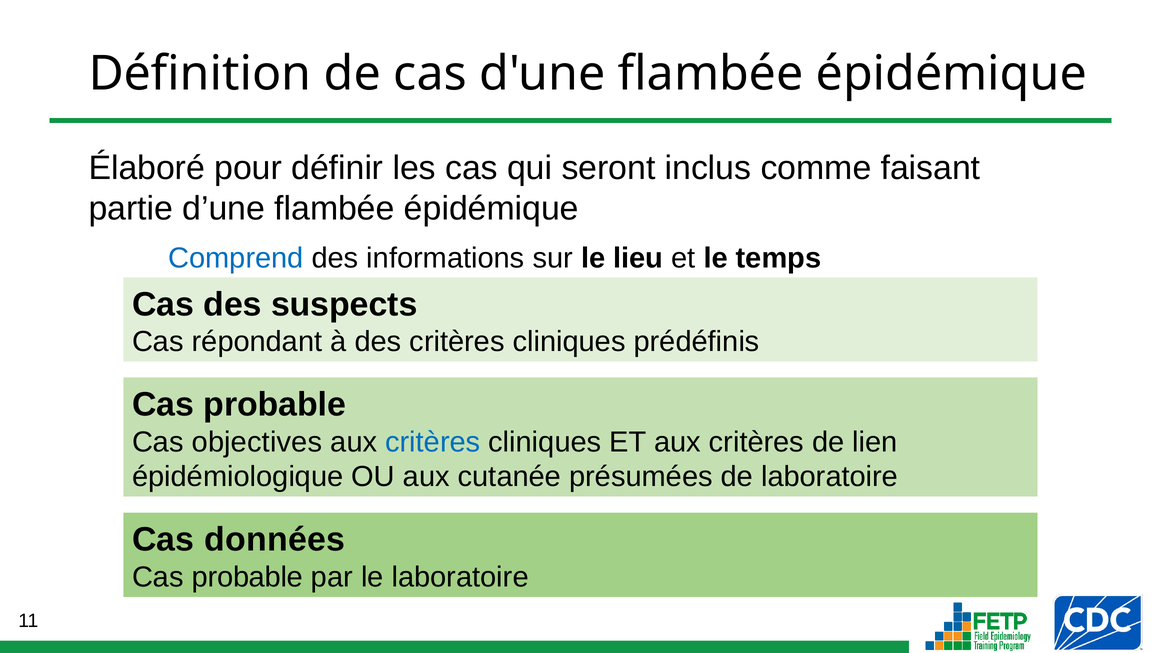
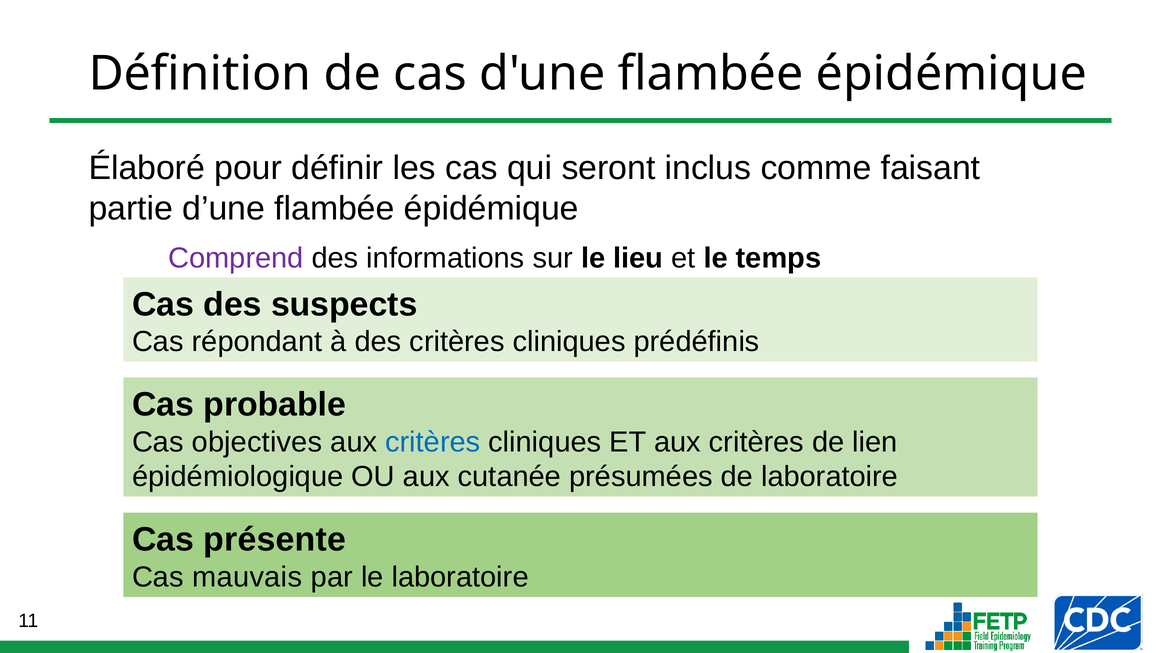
Comprend colour: blue -> purple
données: données -> présente
probable at (247, 577): probable -> mauvais
